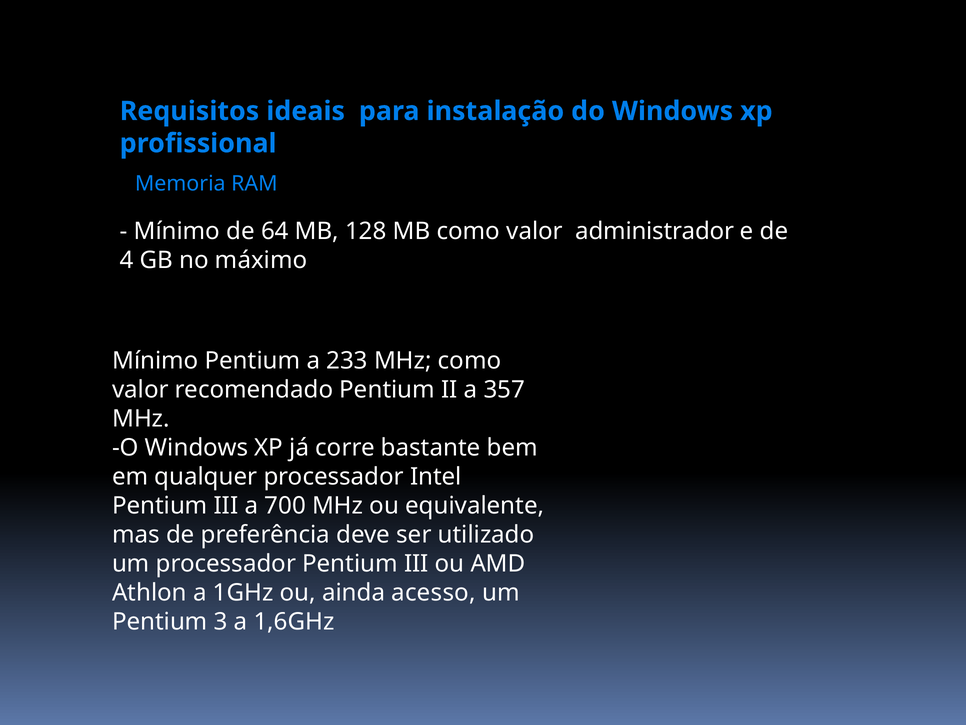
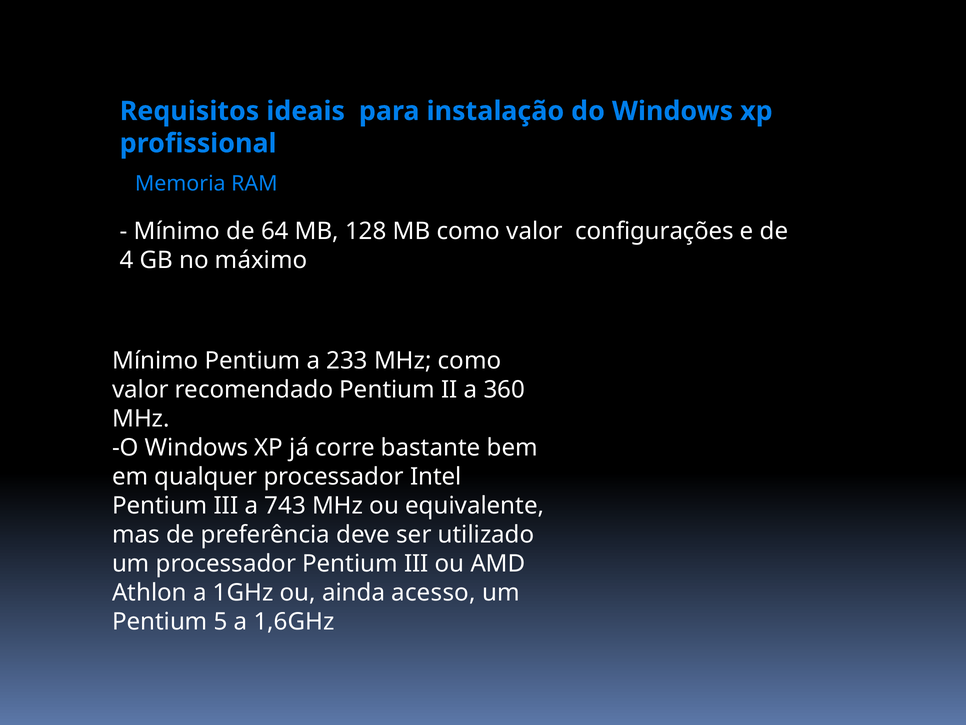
administrador: administrador -> configurações
357: 357 -> 360
700: 700 -> 743
3: 3 -> 5
